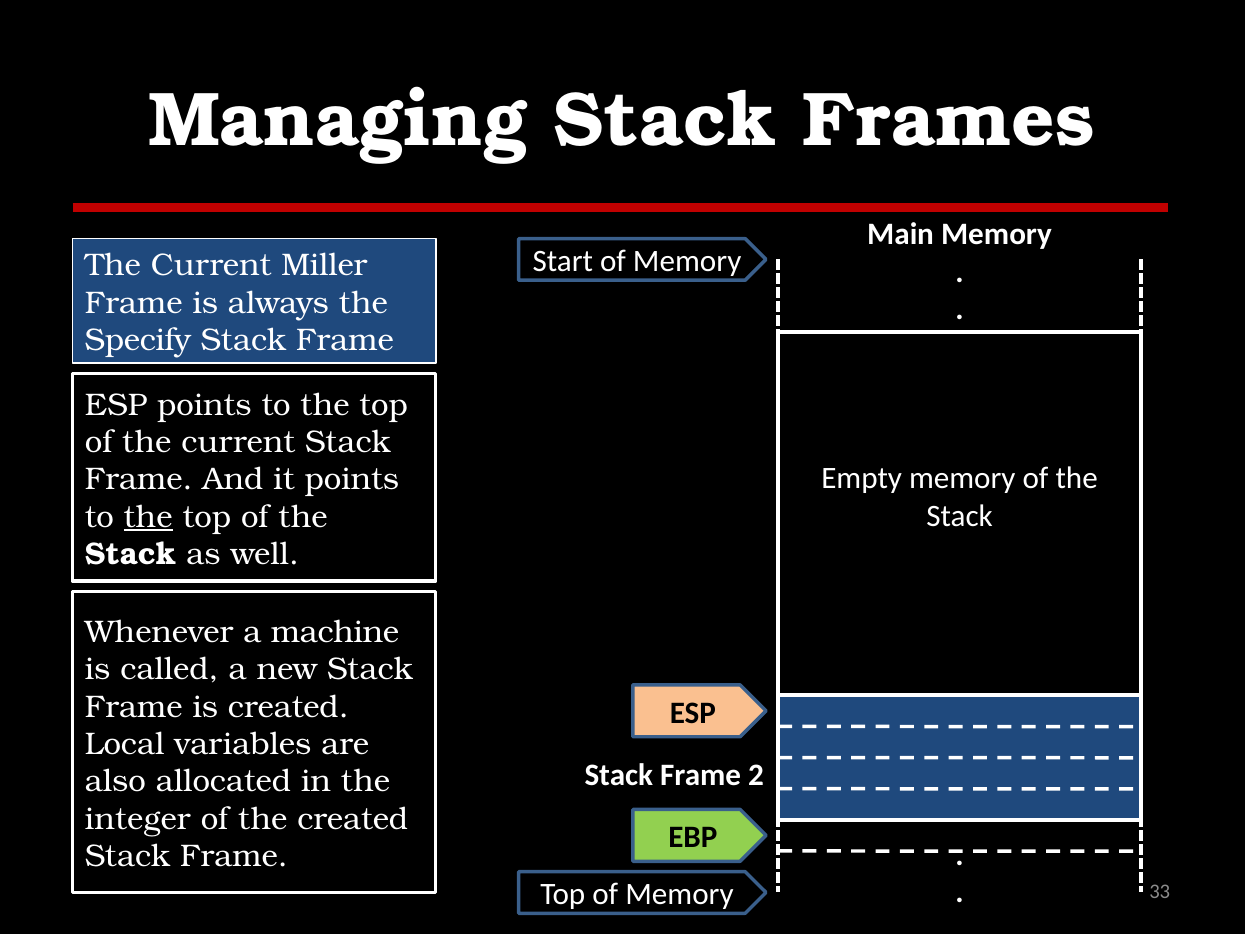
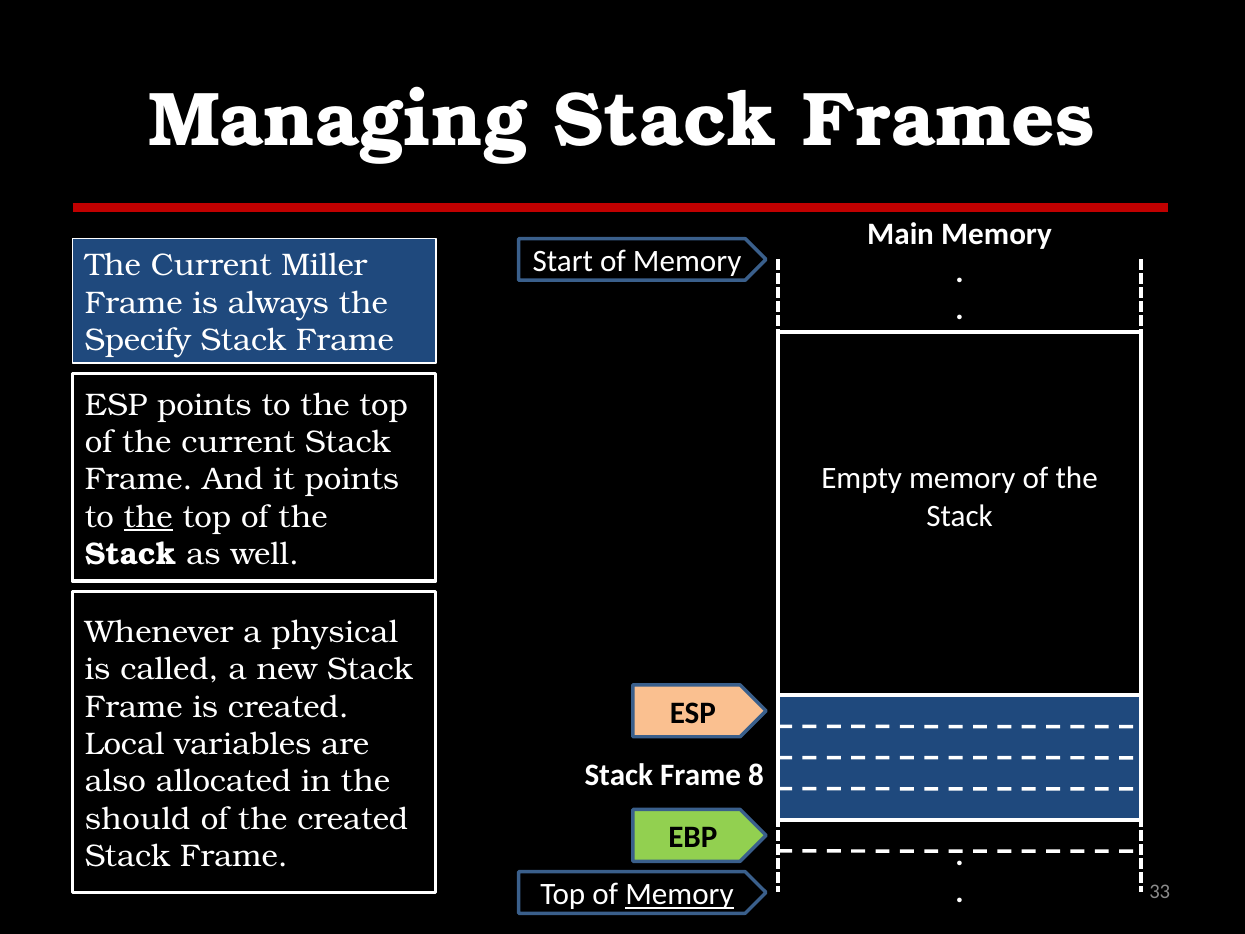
machine: machine -> physical
2: 2 -> 8
integer: integer -> should
Memory at (679, 894) underline: none -> present
